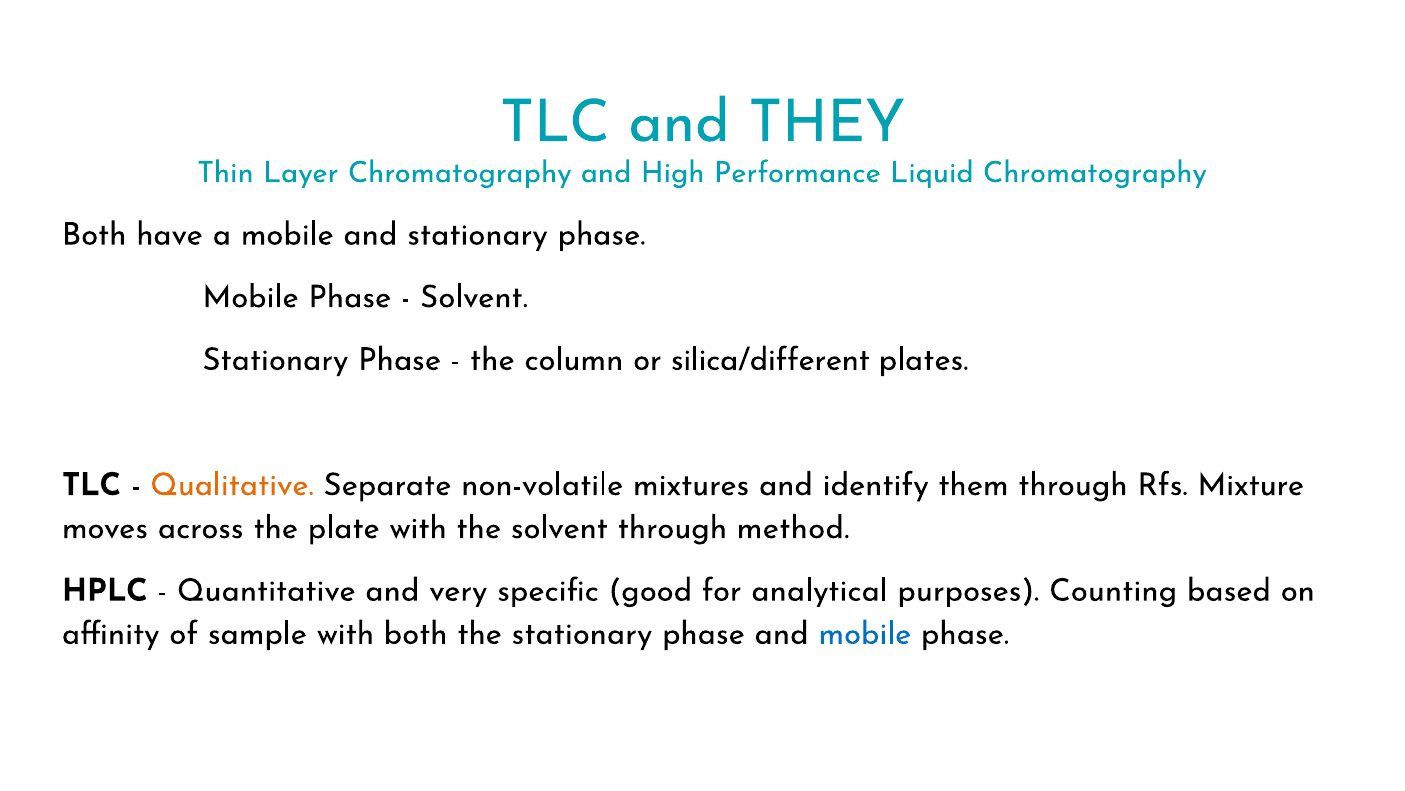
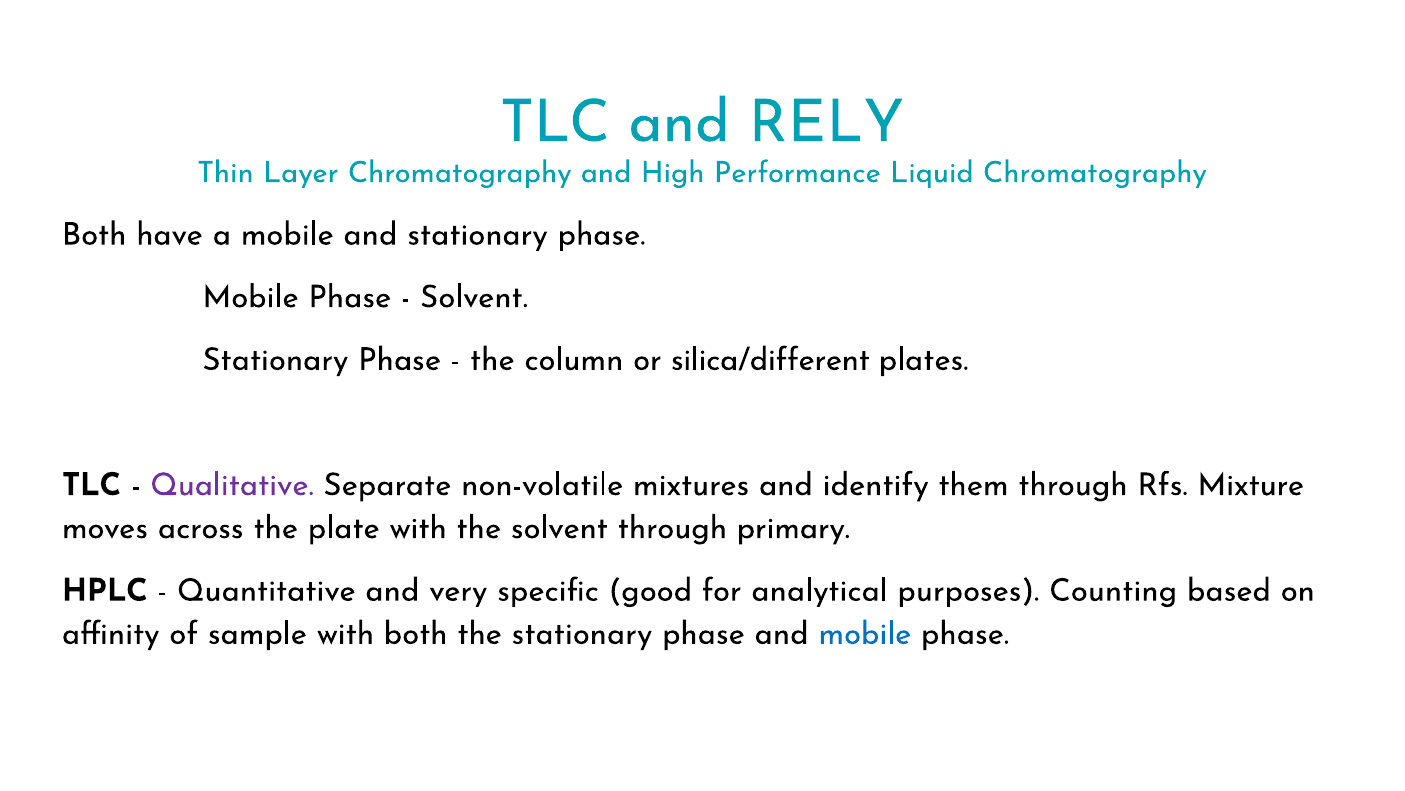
THEY: THEY -> RELY
Qualitative colour: orange -> purple
method: method -> primary
